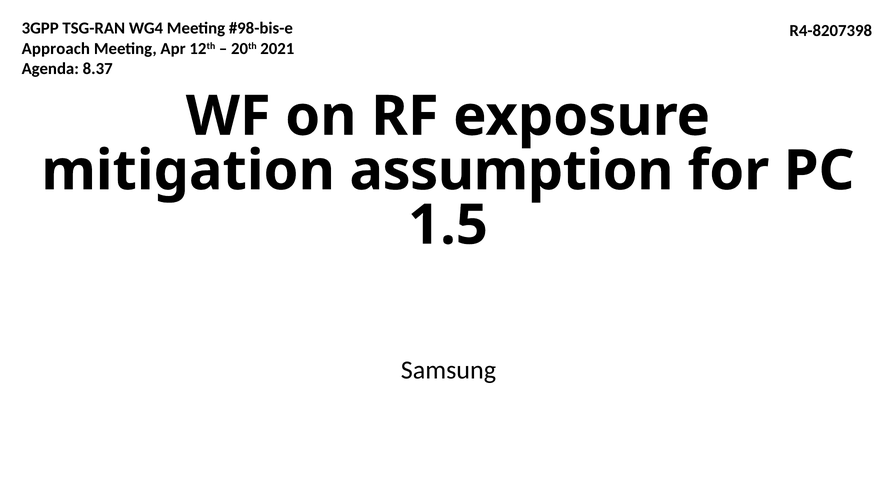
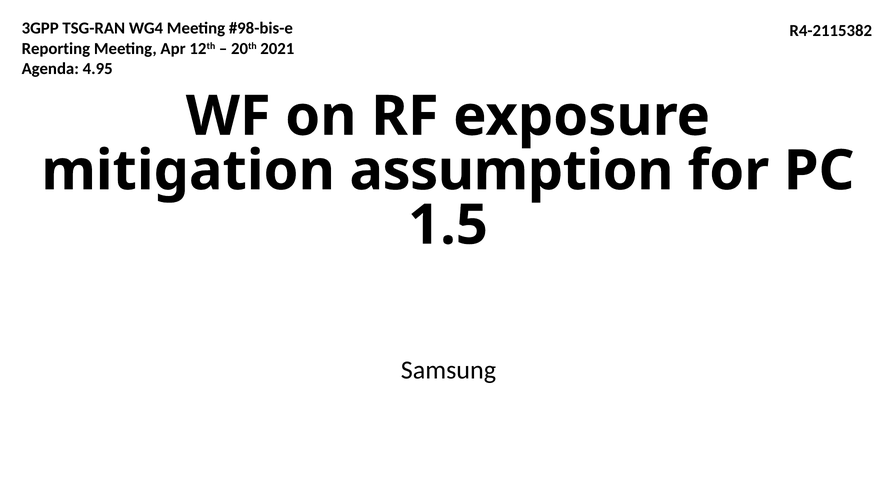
R4-8207398: R4-8207398 -> R4-2115382
Approach: Approach -> Reporting
8.37: 8.37 -> 4.95
